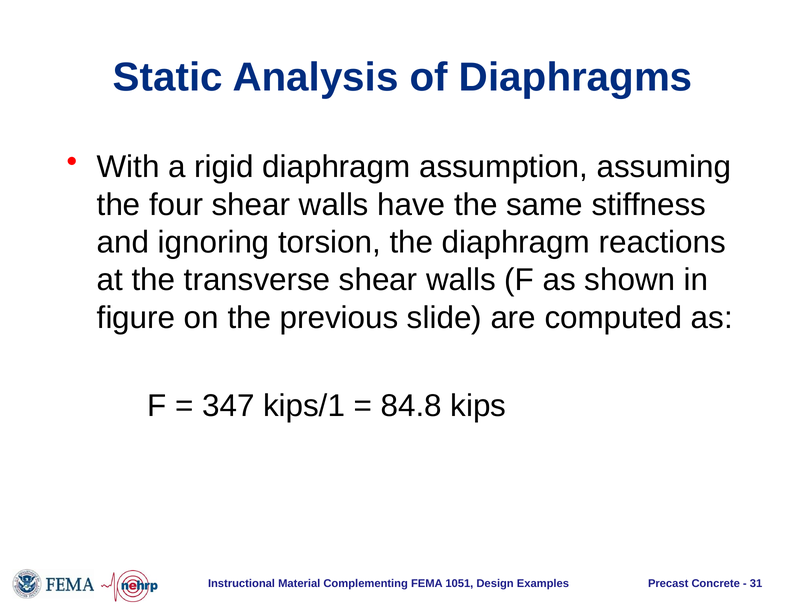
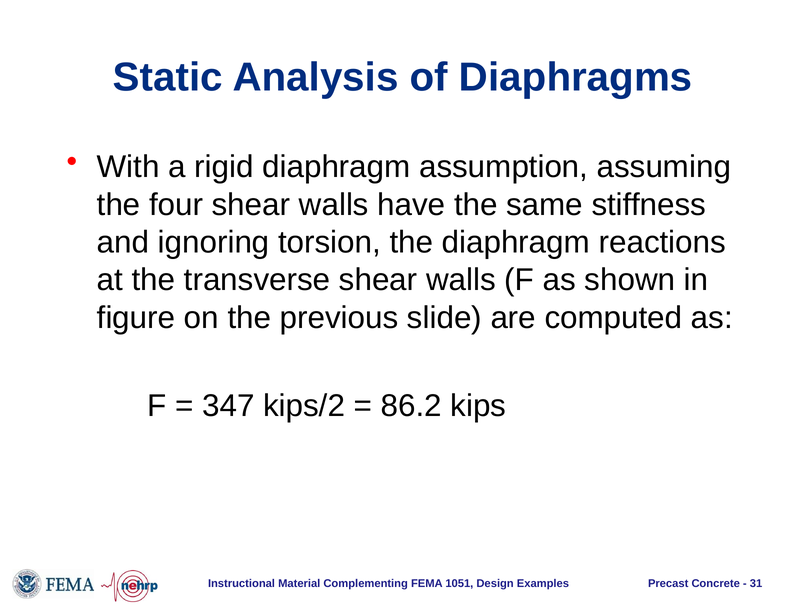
kips/1: kips/1 -> kips/2
84.8: 84.8 -> 86.2
